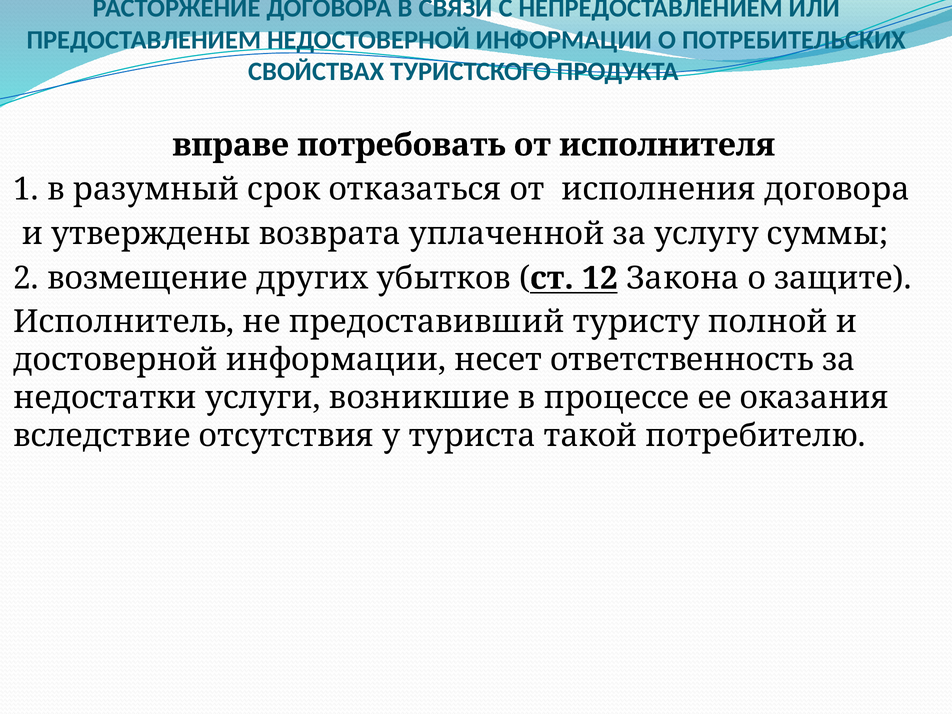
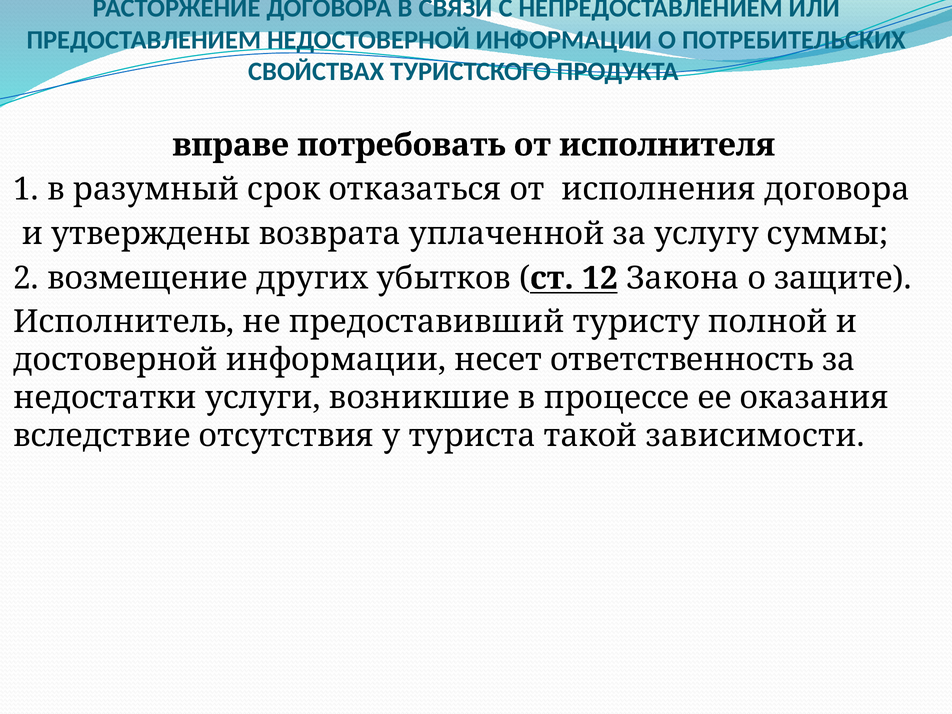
потребителю: потребителю -> зависимости
